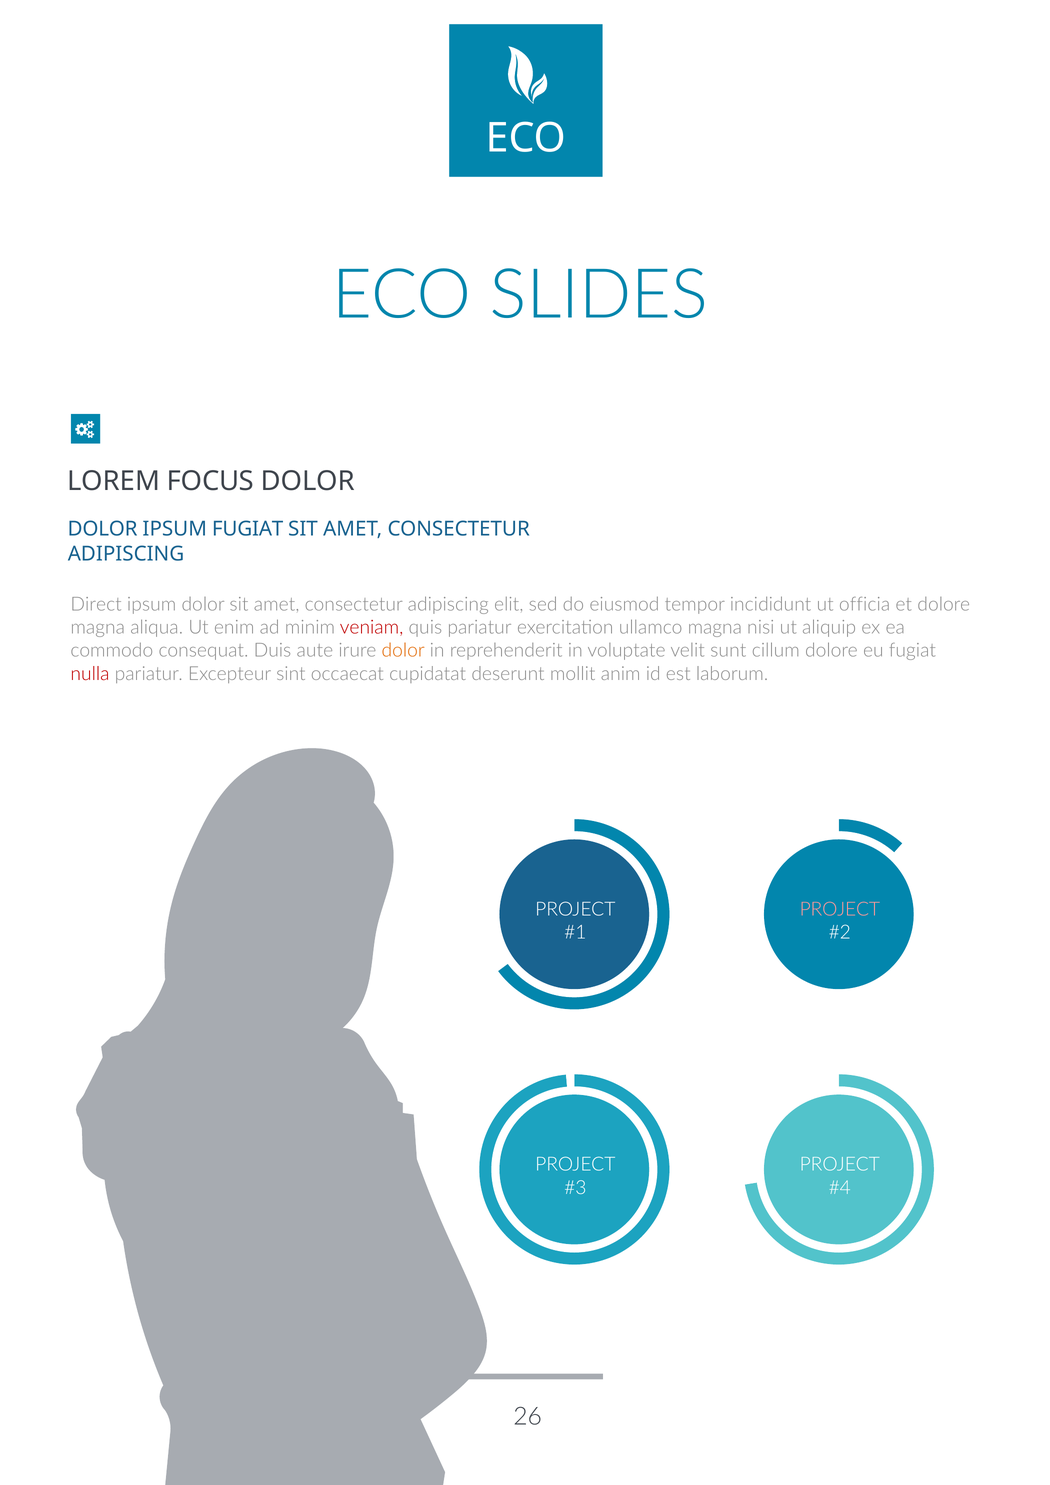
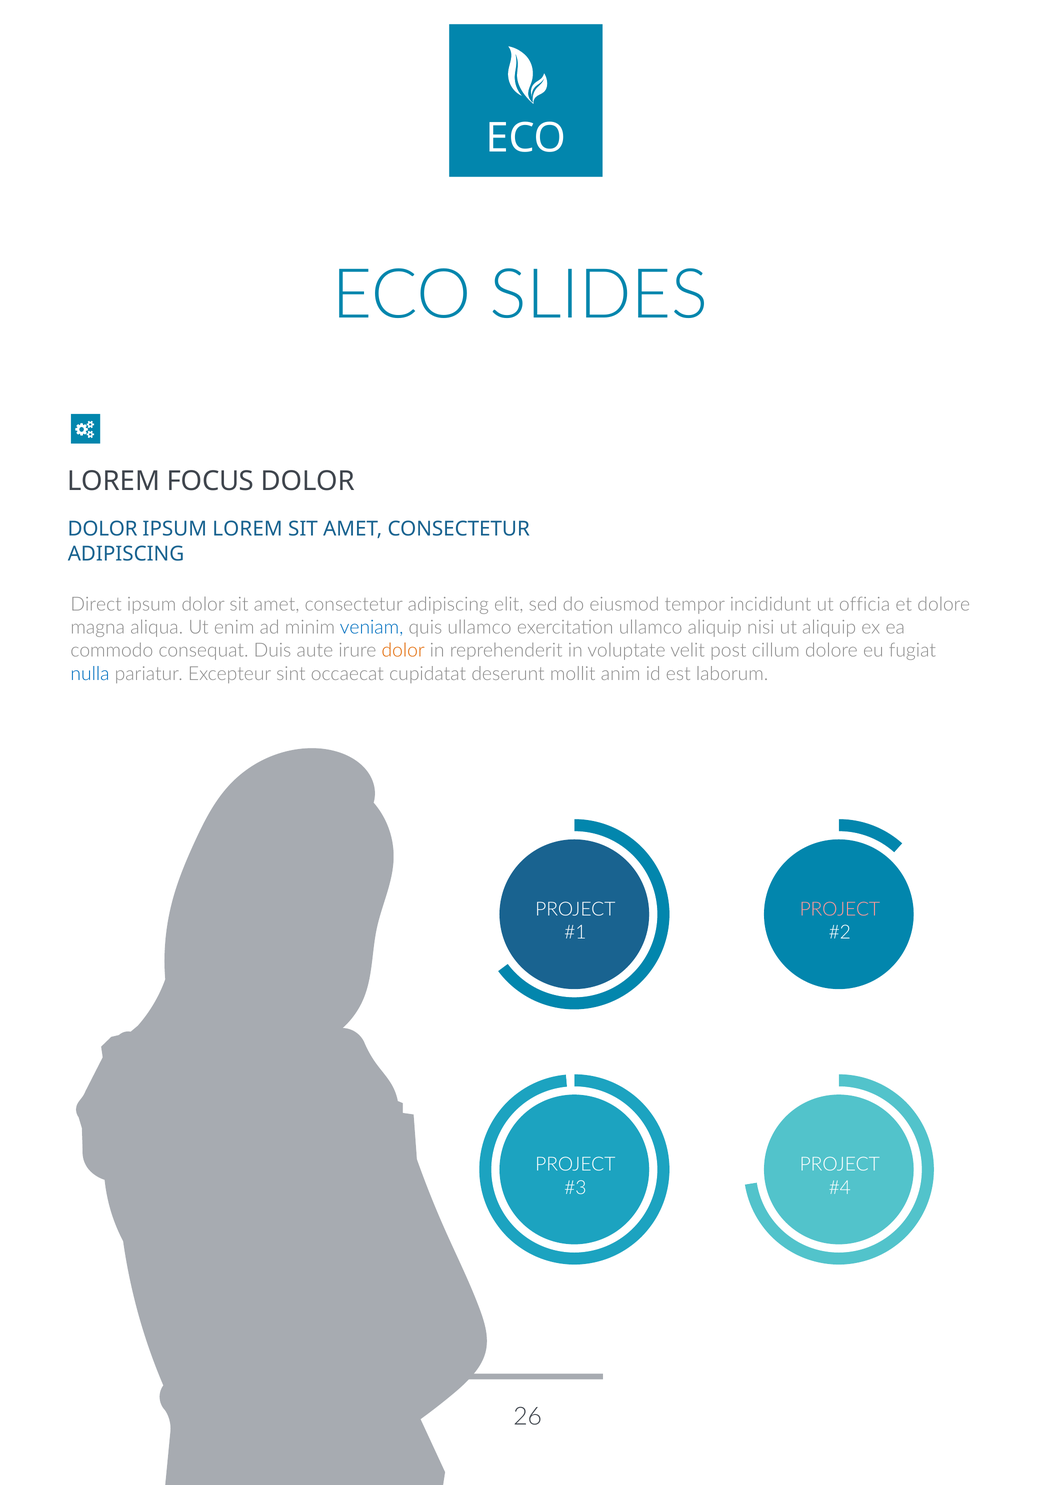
IPSUM FUGIAT: FUGIAT -> LOREM
veniam colour: red -> blue
quis pariatur: pariatur -> ullamco
ullamco magna: magna -> aliquip
sunt: sunt -> post
nulla colour: red -> blue
